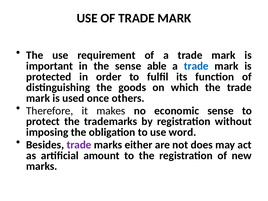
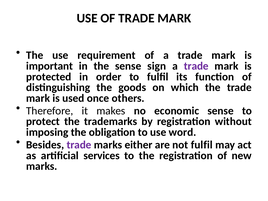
able: able -> sign
trade at (196, 66) colour: blue -> purple
not does: does -> fulfil
amount: amount -> services
